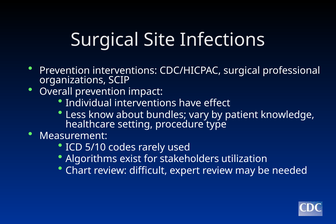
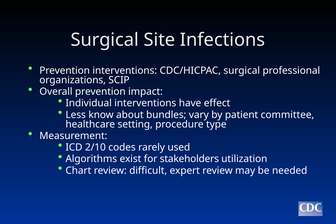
knowledge: knowledge -> committee
5/10: 5/10 -> 2/10
